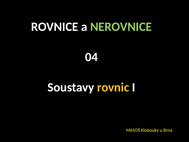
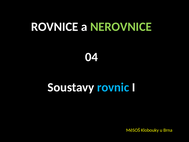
rovnic colour: yellow -> light blue
